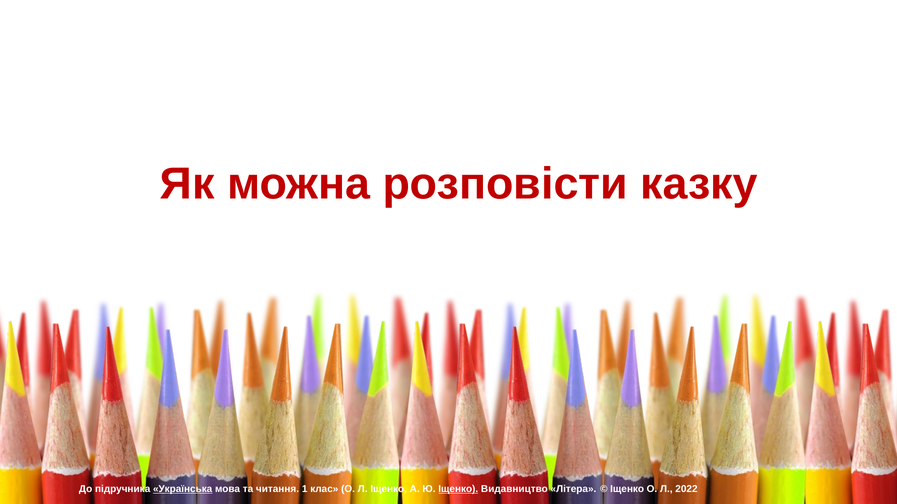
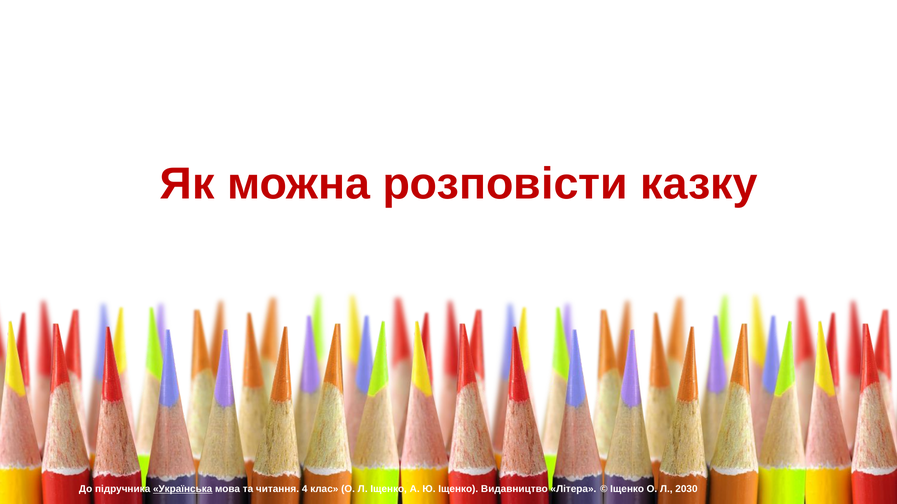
1: 1 -> 4
Іщенко at (458, 489) underline: present -> none
2022: 2022 -> 2030
